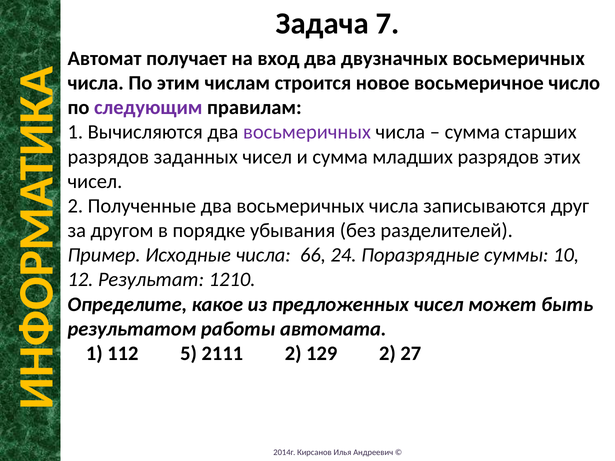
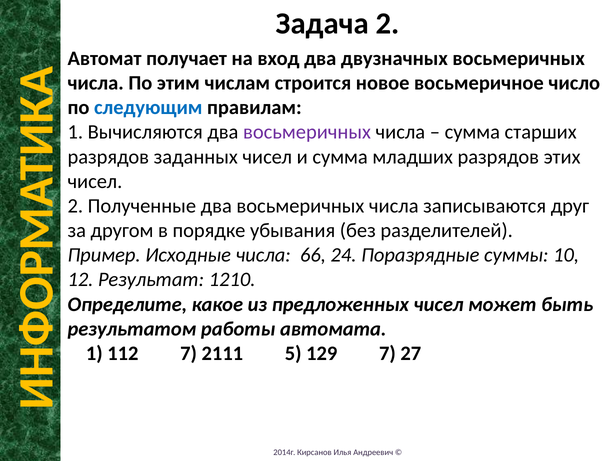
Задача 7: 7 -> 2
следующим colour: purple -> blue
112 5: 5 -> 7
2111 2: 2 -> 5
129 2: 2 -> 7
